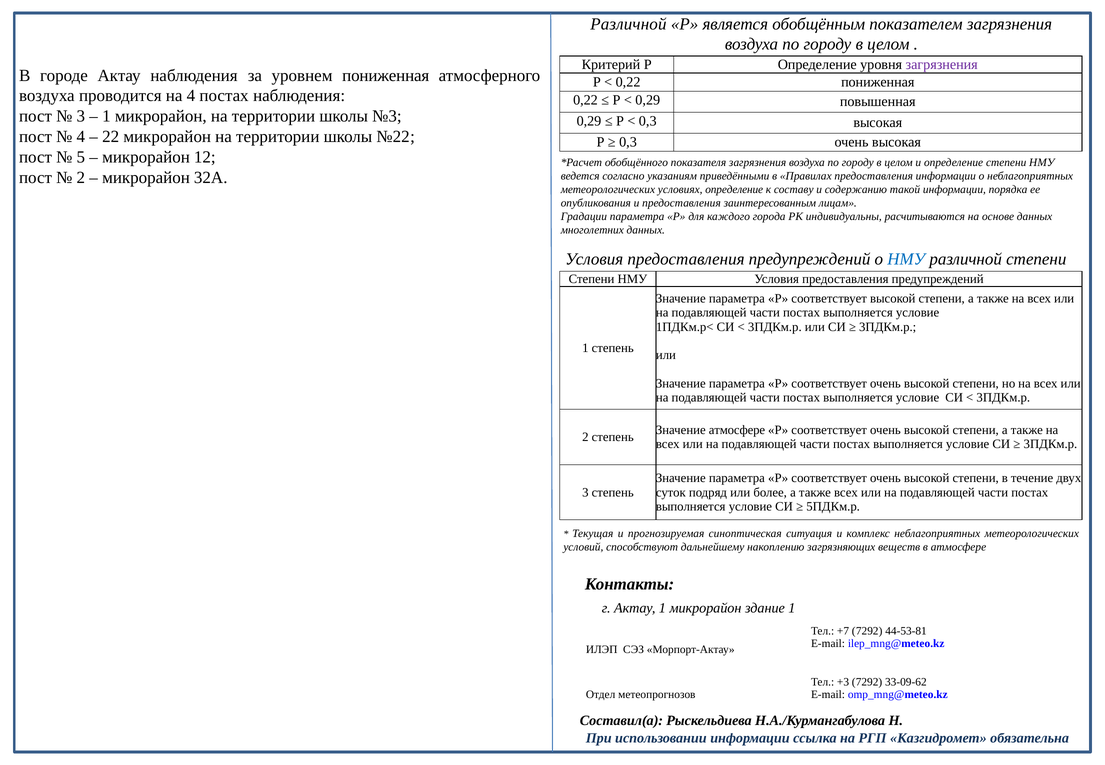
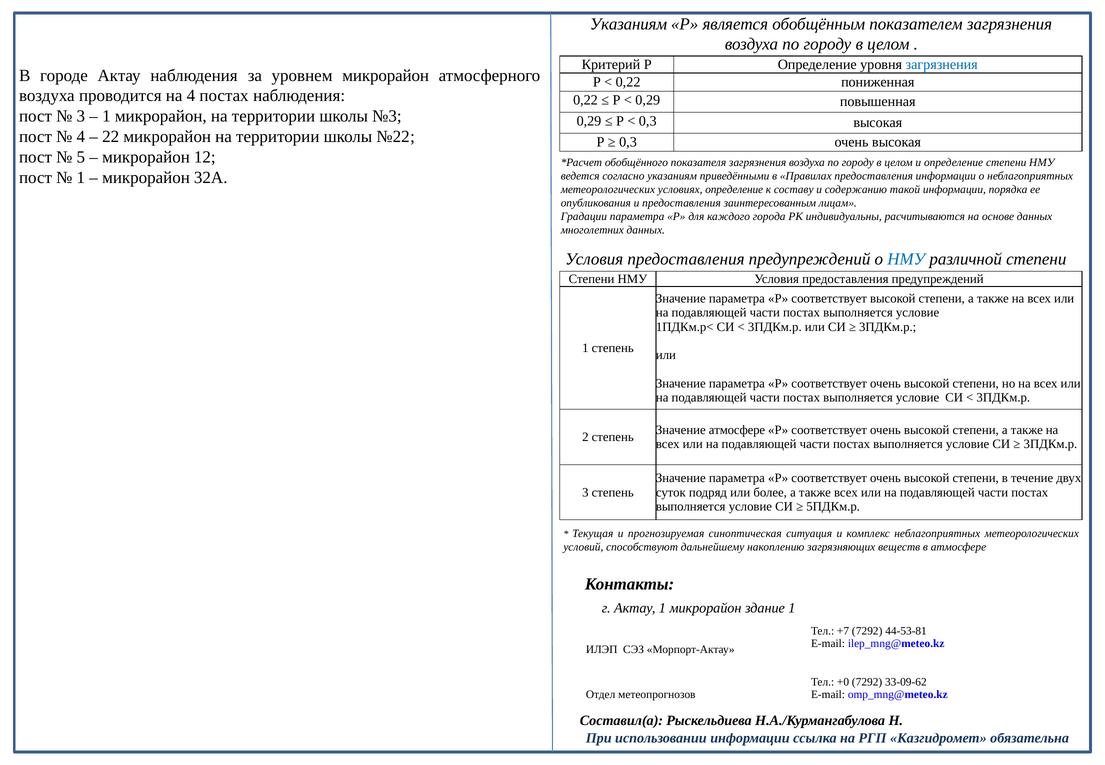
Различной at (628, 24): Различной -> Указаниям
загрязнения at (942, 65) colour: purple -> blue
уровнем пониженная: пониженная -> микрорайон
2 at (81, 177): 2 -> 1
+3: +3 -> +0
